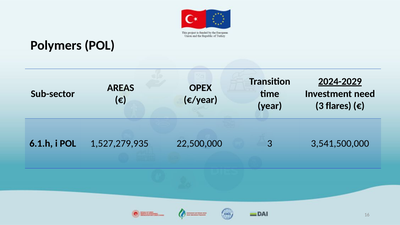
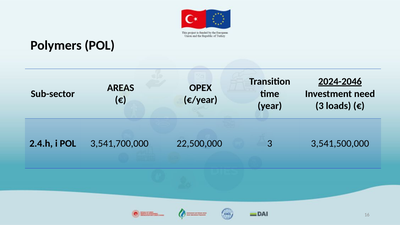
2024-2029: 2024-2029 -> 2024-2046
flares: flares -> loads
6.1.h: 6.1.h -> 2.4.h
1,527,279,935: 1,527,279,935 -> 3,541,700,000
